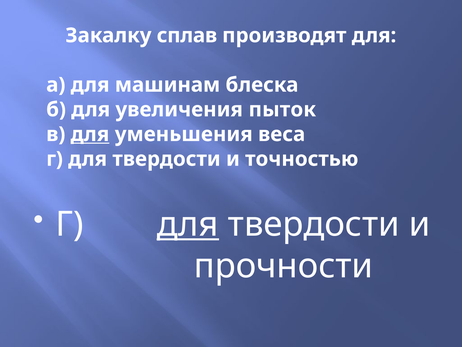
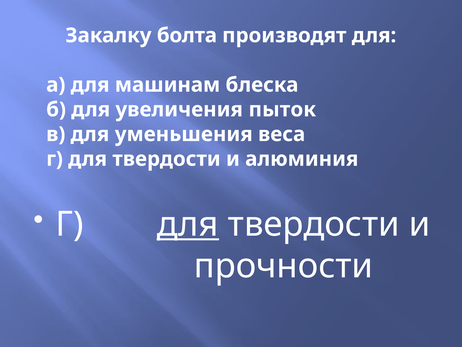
сплав: сплав -> болта
для at (90, 134) underline: present -> none
точностью: точностью -> алюминия
